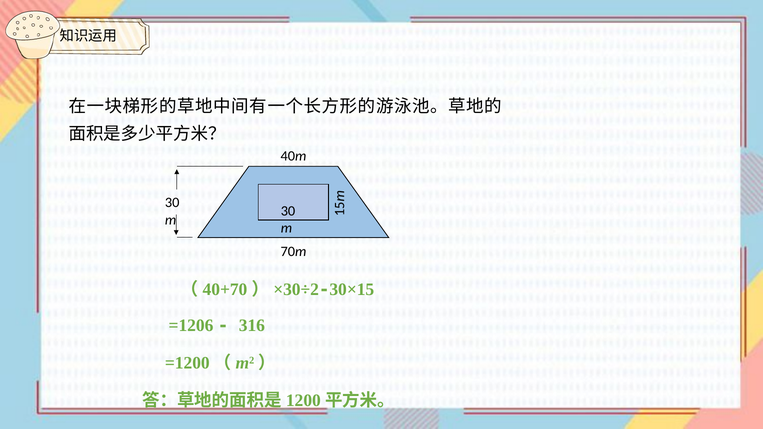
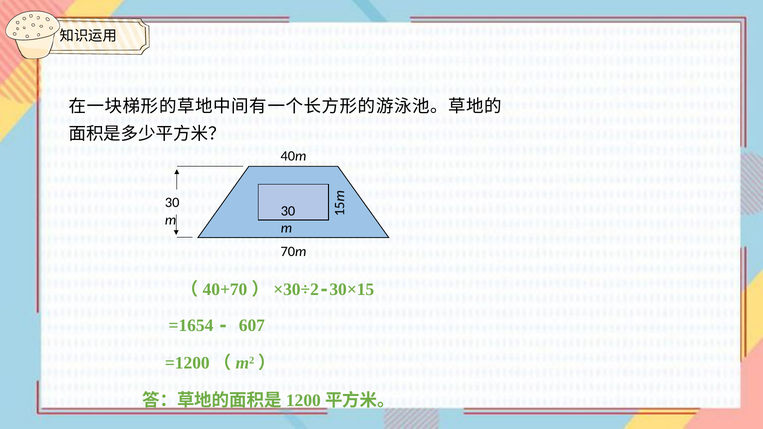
=1206: =1206 -> =1654
316: 316 -> 607
